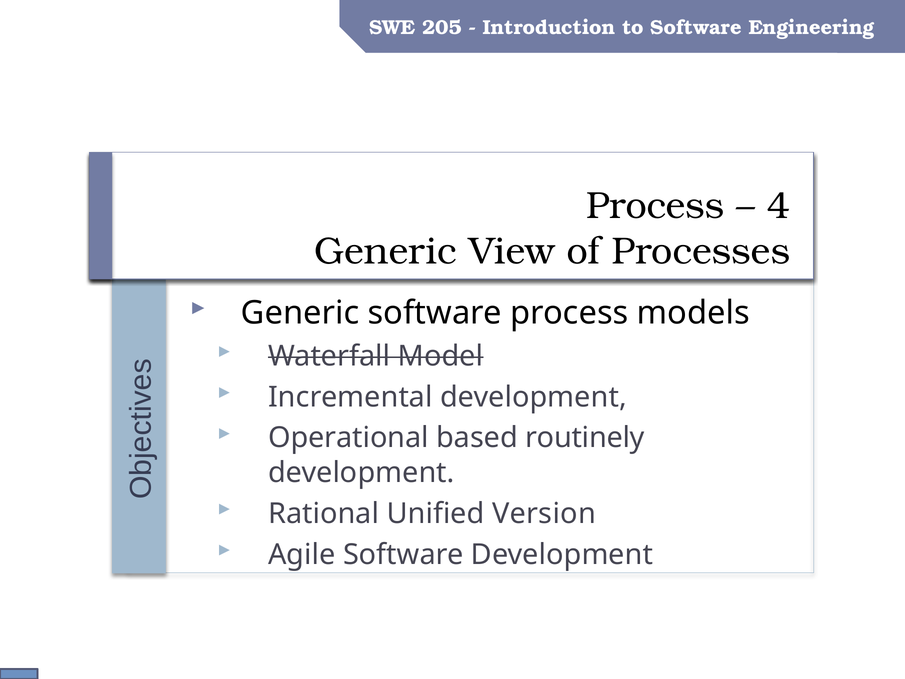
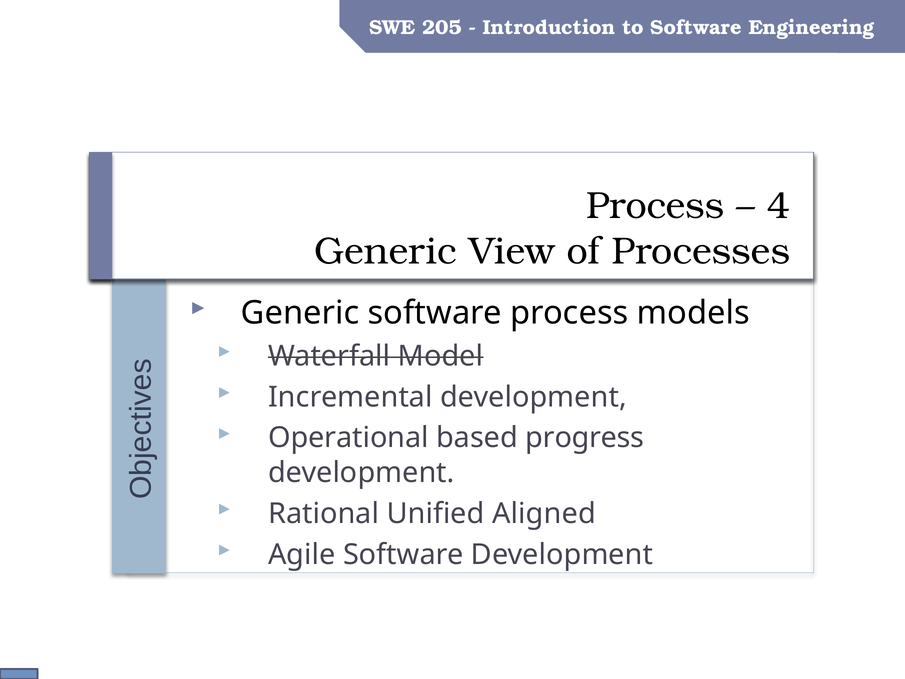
routinely: routinely -> progress
Version: Version -> Aligned
